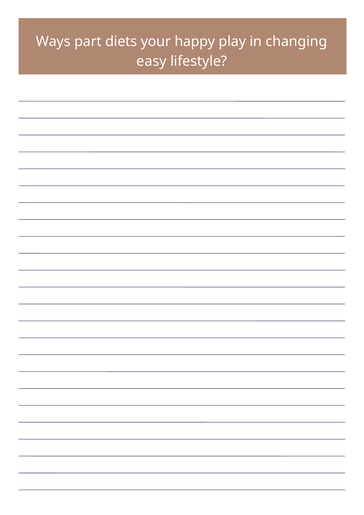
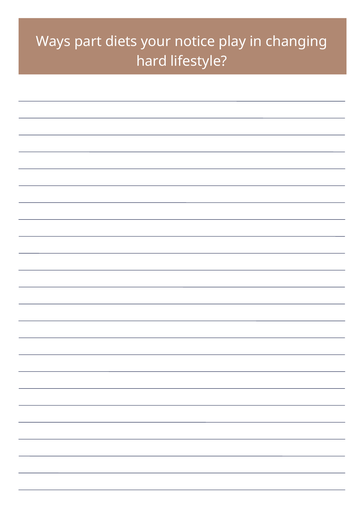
happy: happy -> notice
easy: easy -> hard
